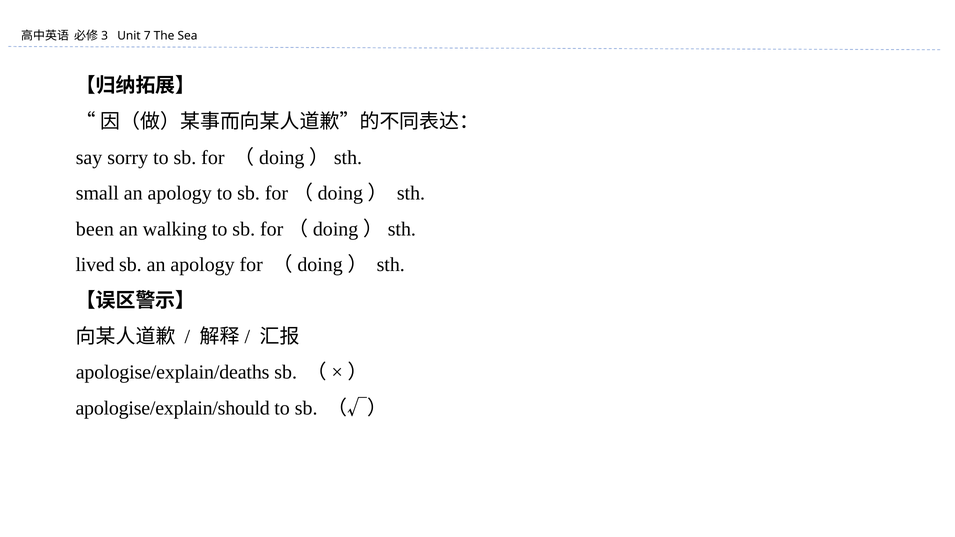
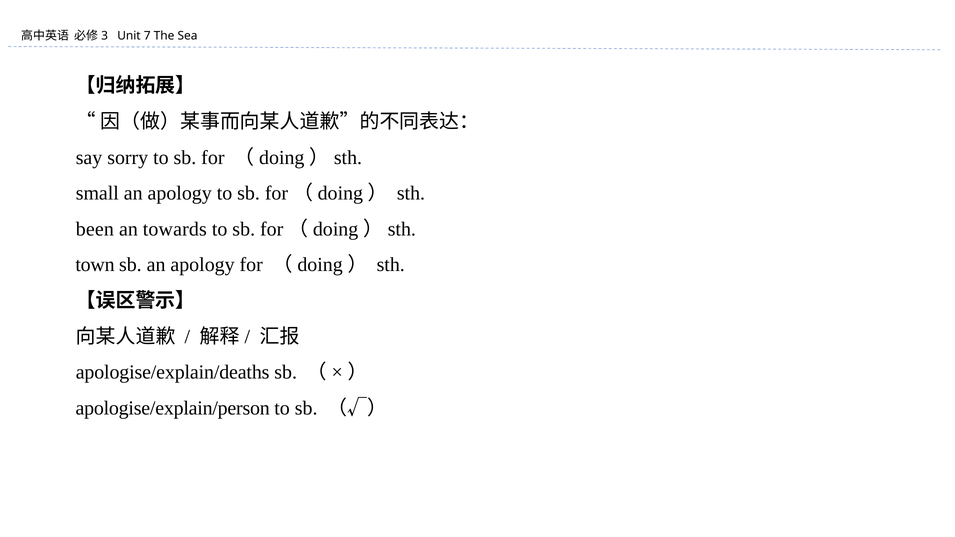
walking: walking -> towards
lived: lived -> town
apologise/explain/should: apologise/explain/should -> apologise/explain/person
